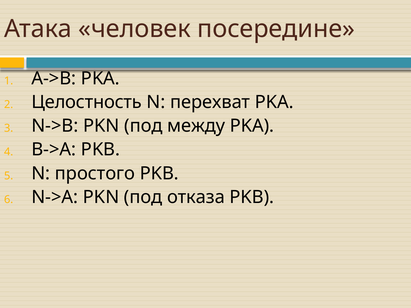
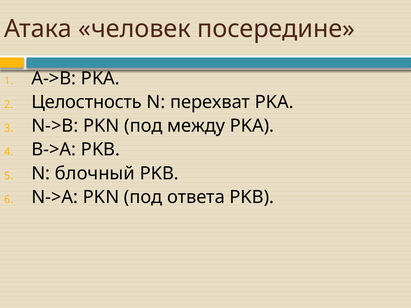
простого: простого -> блочный
отказа: отказа -> ответа
